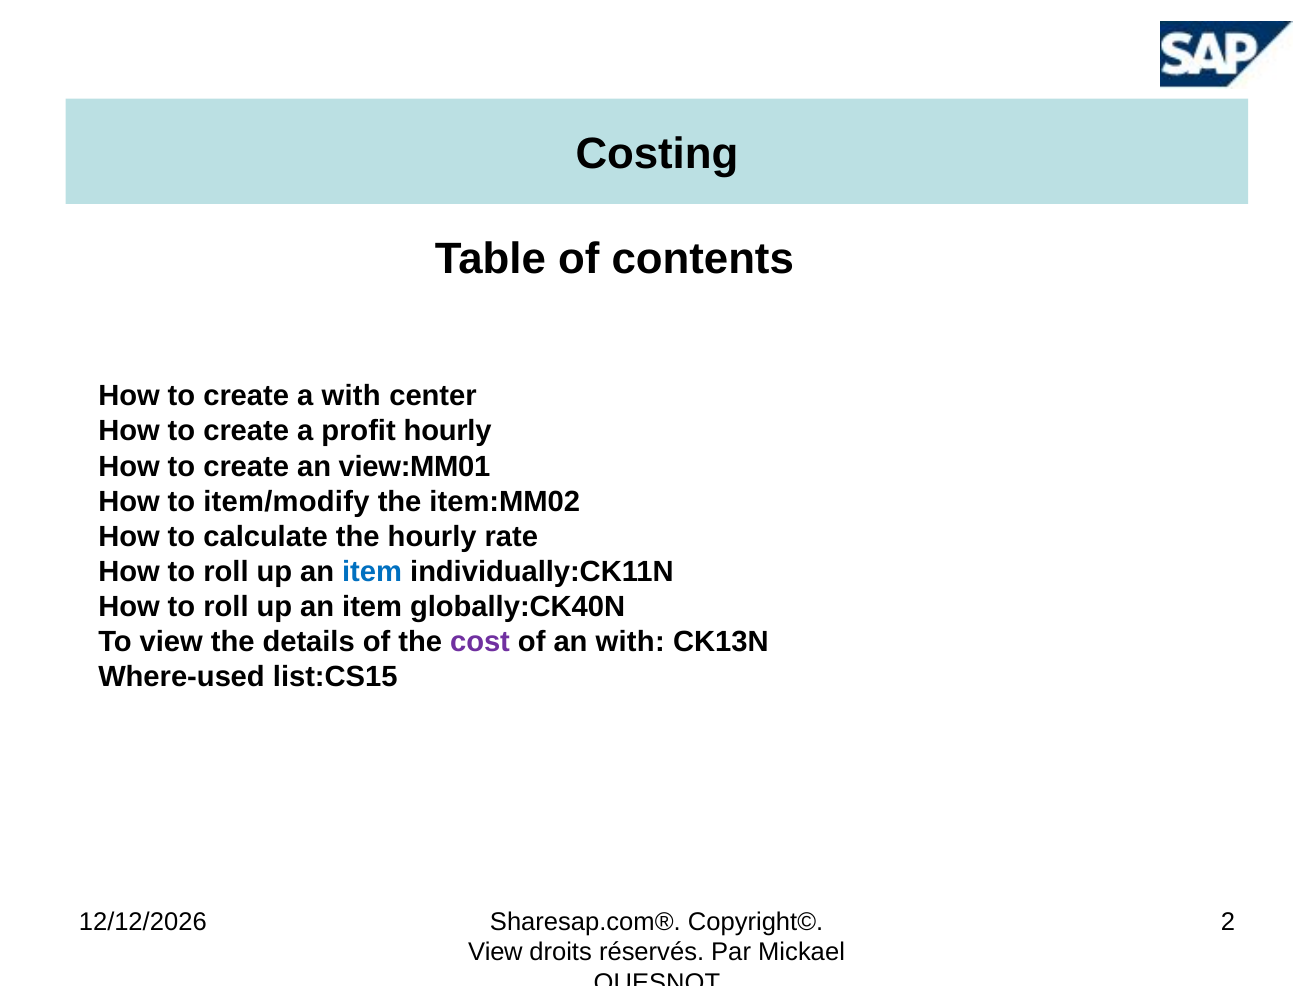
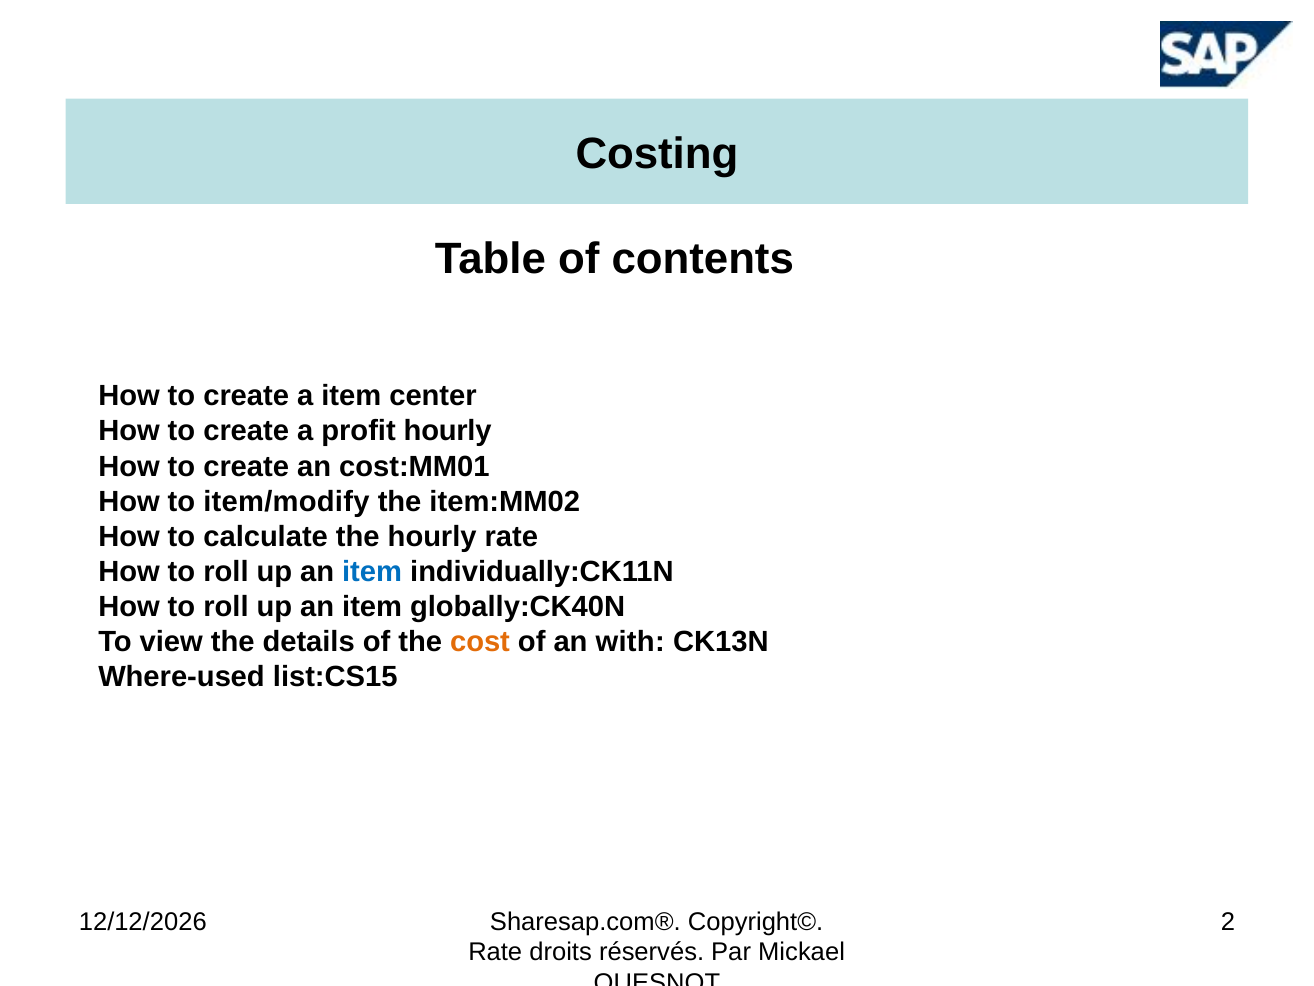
a with: with -> item
view:MM01: view:MM01 -> cost:MM01
cost colour: purple -> orange
View at (495, 952): View -> Rate
